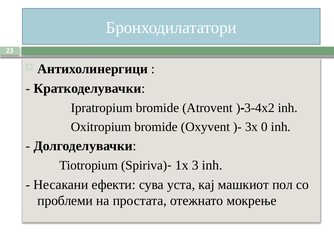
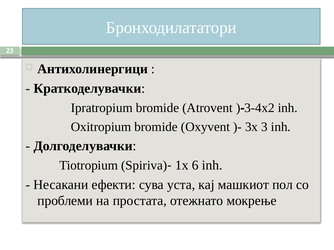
0: 0 -> 3
3: 3 -> 6
